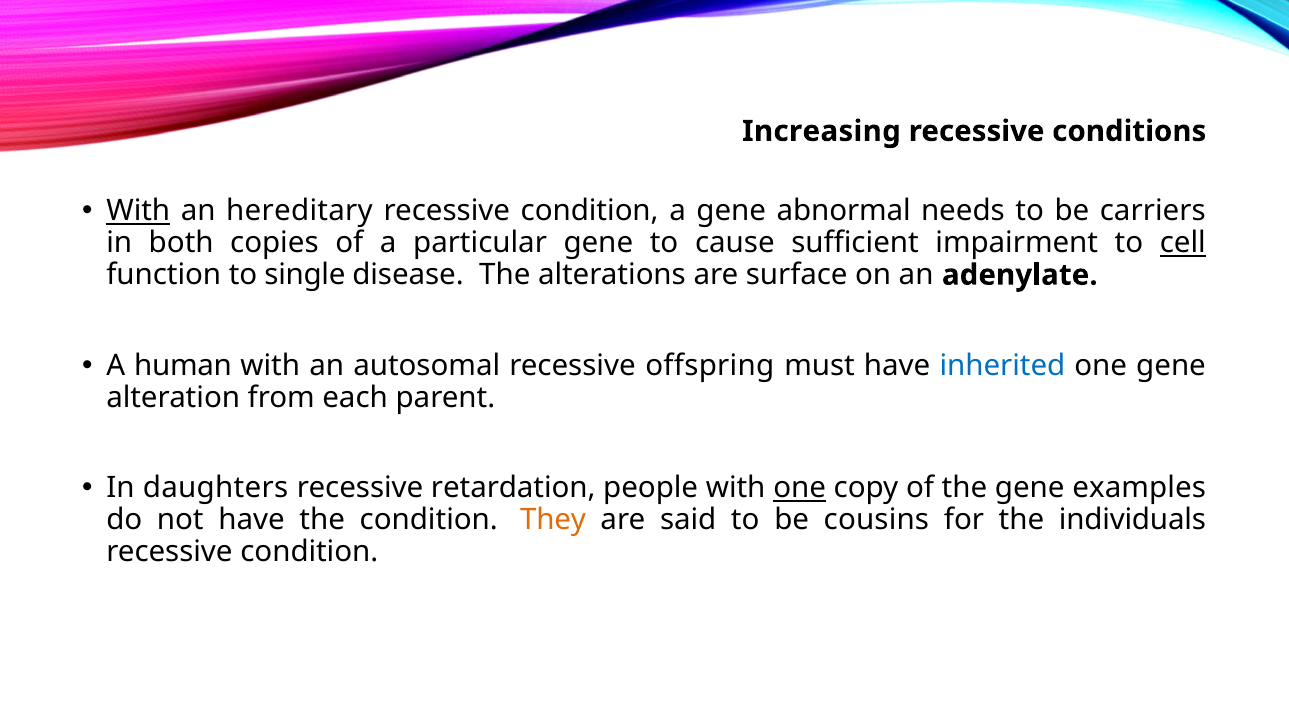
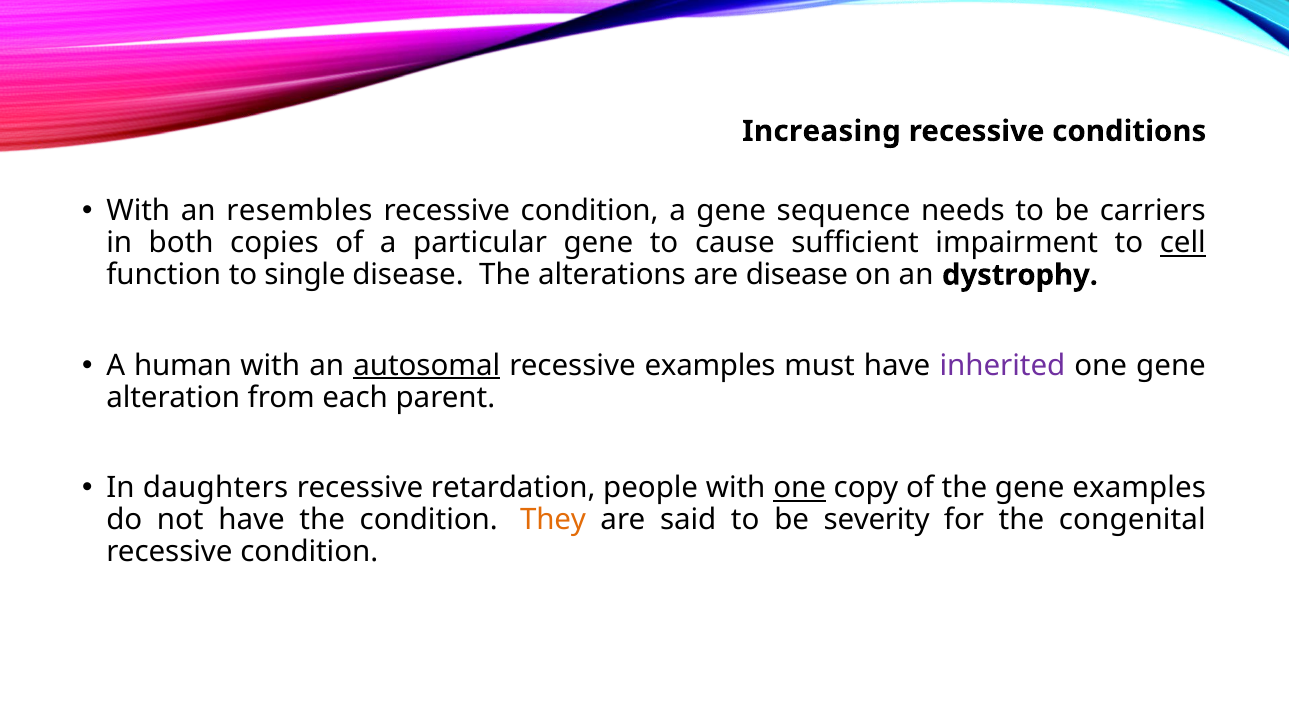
With at (138, 211) underline: present -> none
hereditary: hereditary -> resembles
abnormal: abnormal -> sequence
are surface: surface -> disease
adenylate: adenylate -> dystrophy
autosomal underline: none -> present
recessive offspring: offspring -> examples
inherited colour: blue -> purple
cousins: cousins -> severity
individuals: individuals -> congenital
